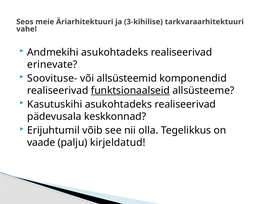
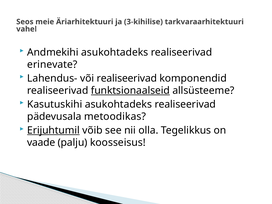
Soovituse-: Soovituse- -> Lahendus-
või allsüsteemid: allsüsteemid -> realiseerivad
keskkonnad: keskkonnad -> metoodikas
Erijuhtumil underline: none -> present
kirjeldatud: kirjeldatud -> koosseisus
